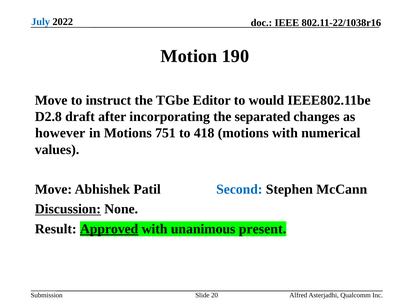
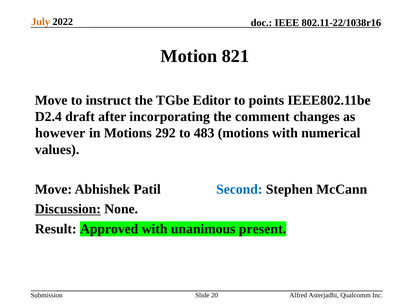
July colour: blue -> orange
190: 190 -> 821
would: would -> points
D2.8: D2.8 -> D2.4
separated: separated -> comment
751: 751 -> 292
418: 418 -> 483
Approved underline: present -> none
